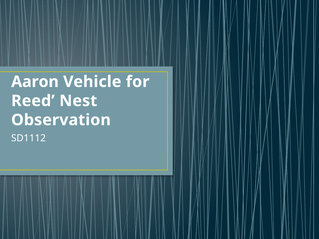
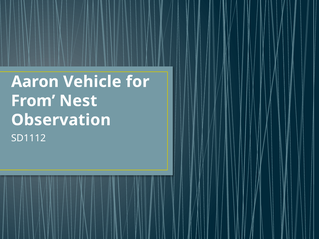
Reed: Reed -> From
